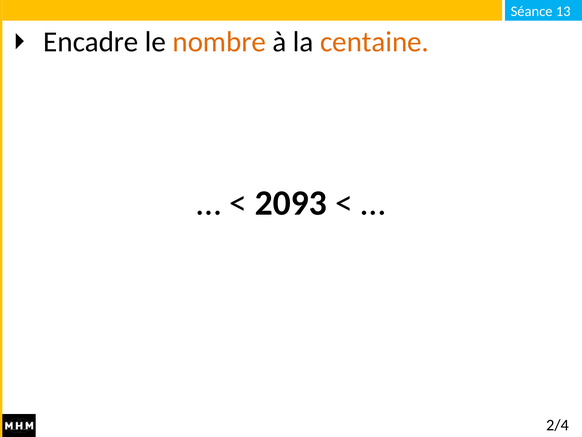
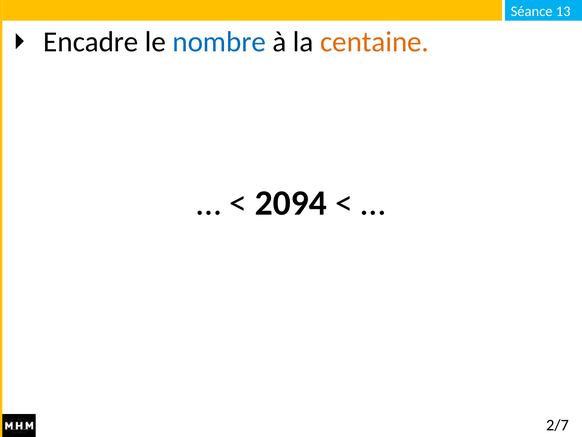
nombre colour: orange -> blue
2093: 2093 -> 2094
2/4: 2/4 -> 2/7
